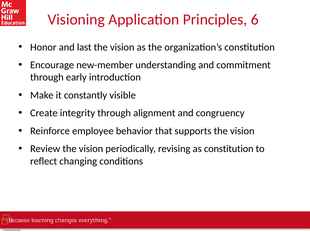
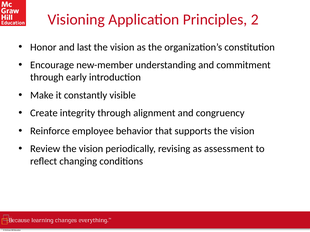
6: 6 -> 2
as constitution: constitution -> assessment
